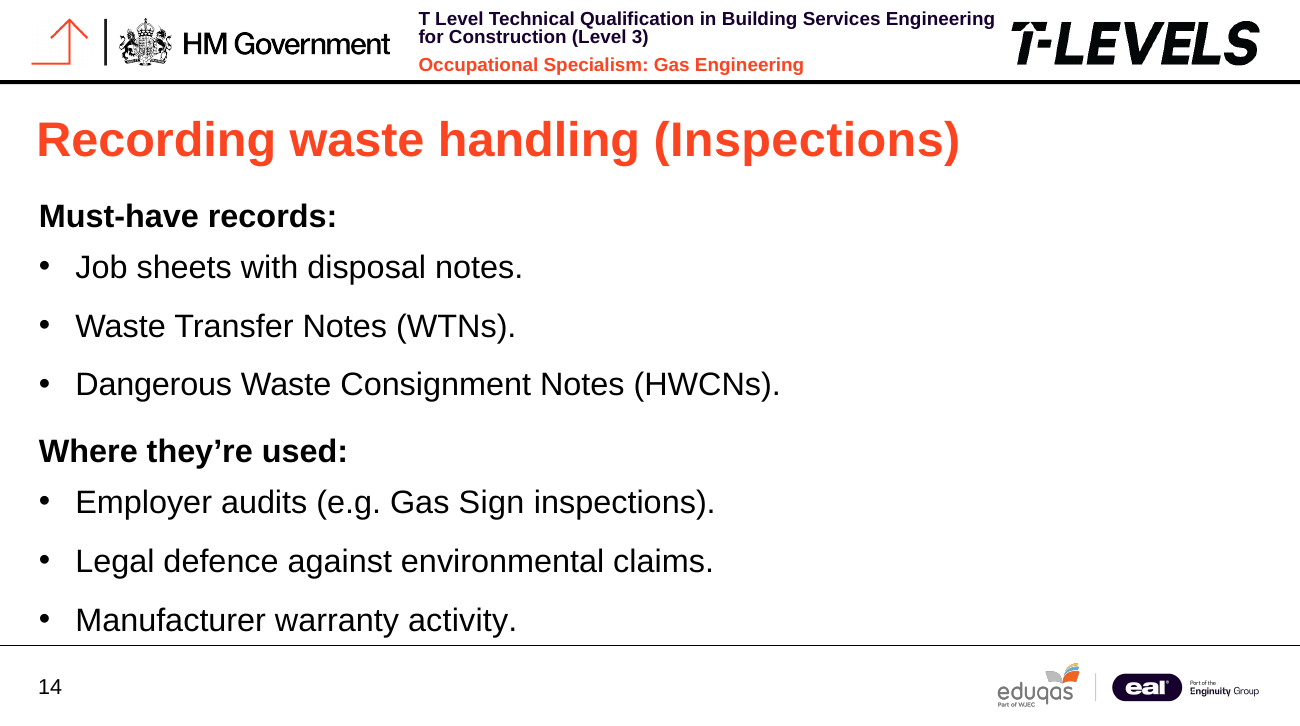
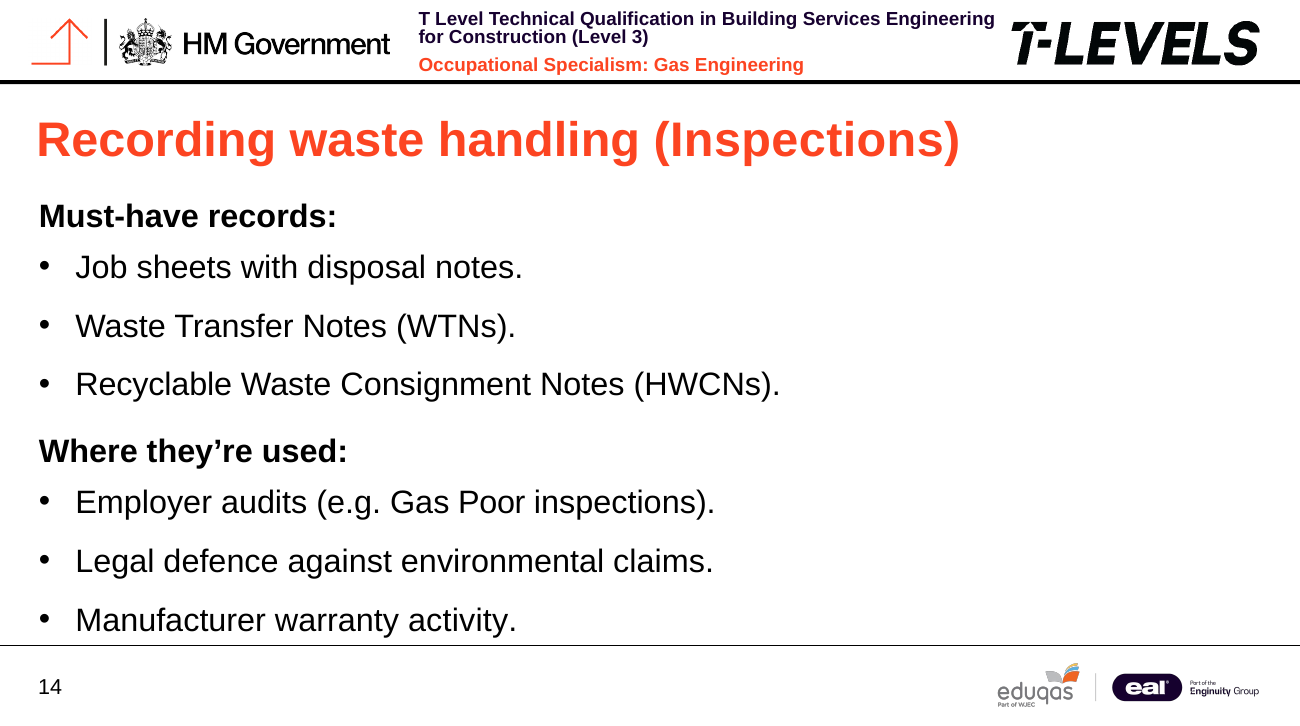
Dangerous: Dangerous -> Recyclable
Sign: Sign -> Poor
